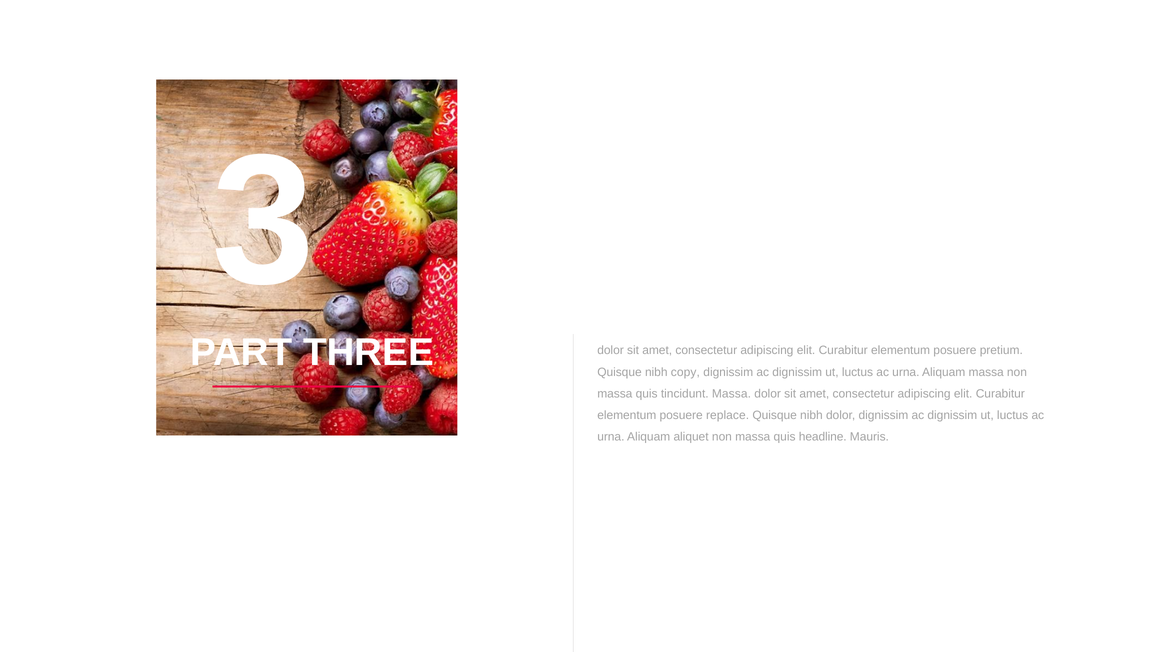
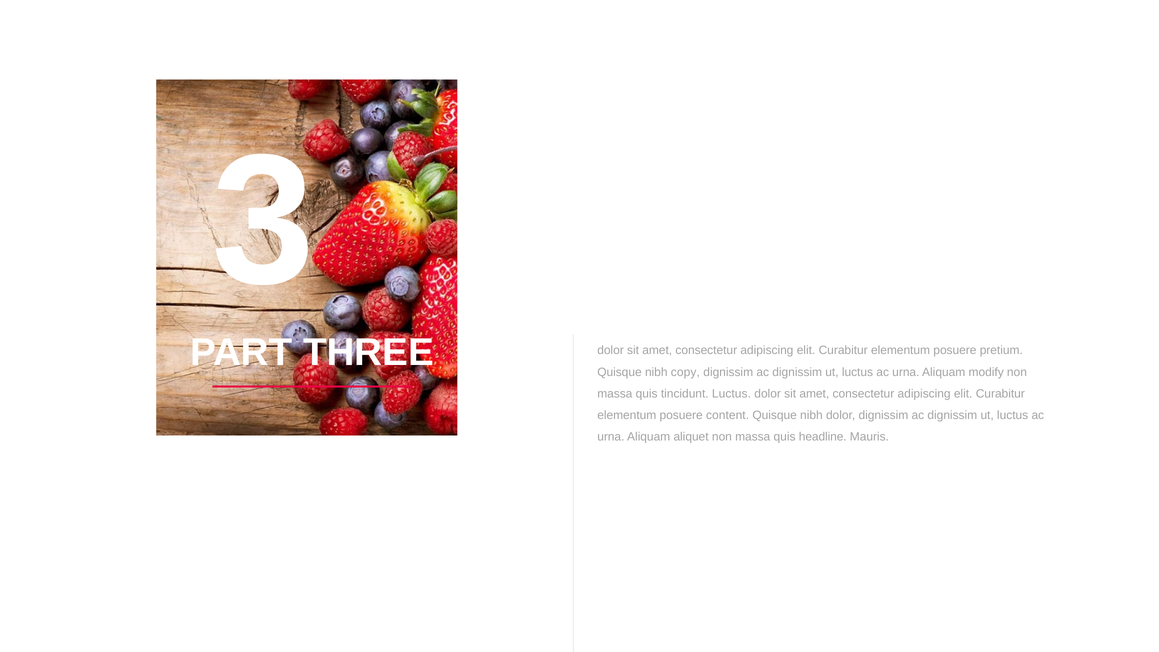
Aliquam massa: massa -> modify
tincidunt Massa: Massa -> Luctus
replace: replace -> content
